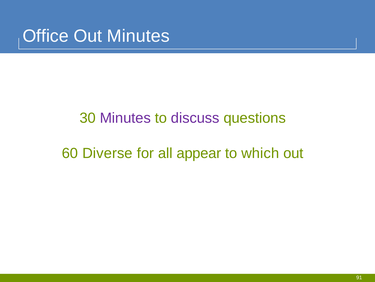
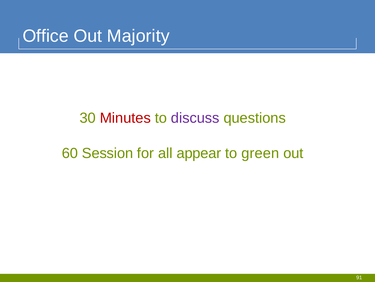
Out Minutes: Minutes -> Majority
Minutes at (125, 118) colour: purple -> red
Diverse: Diverse -> Session
which: which -> green
